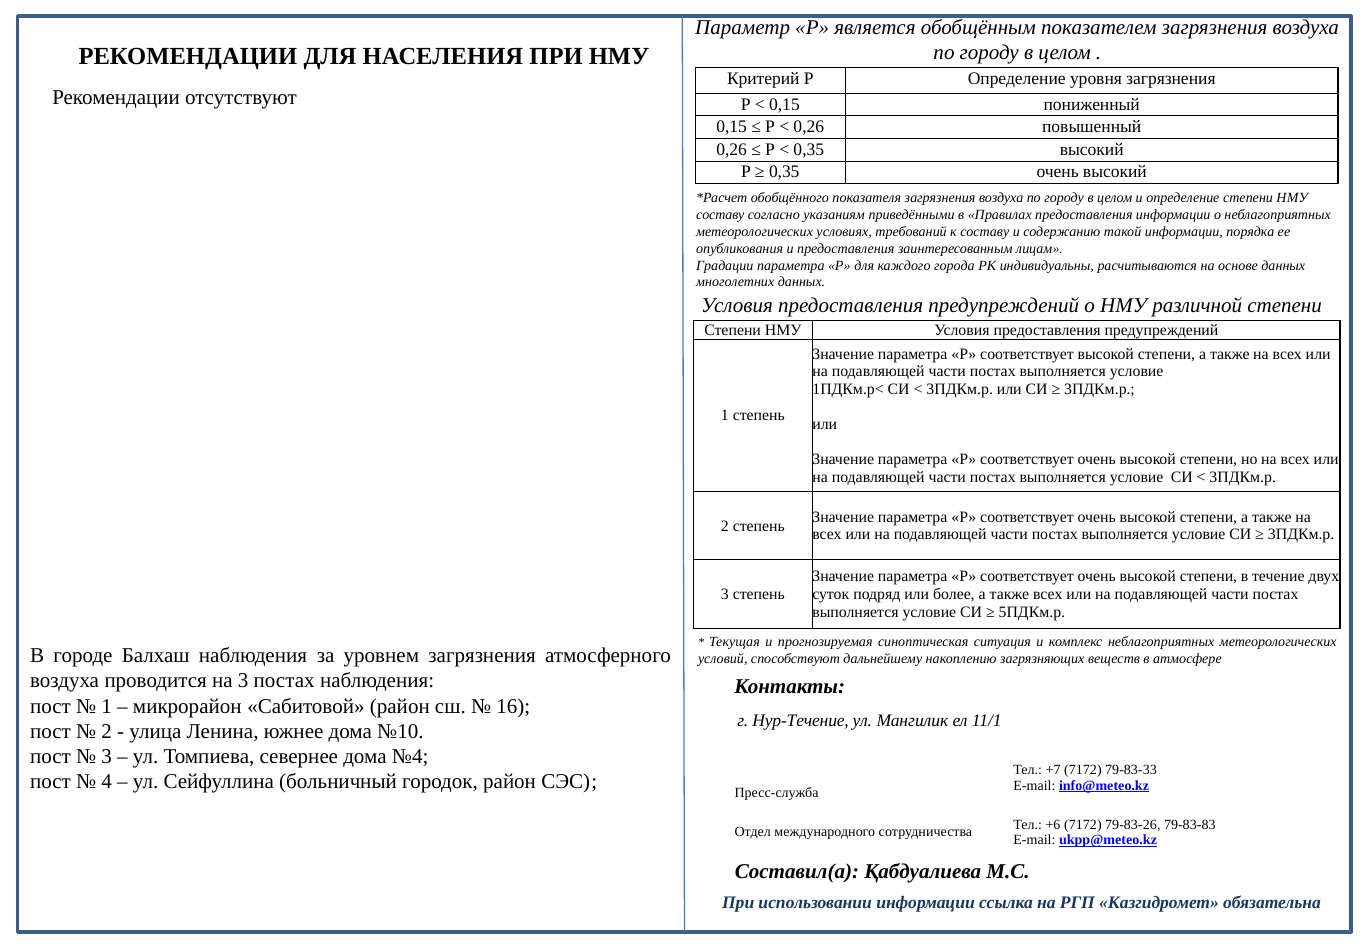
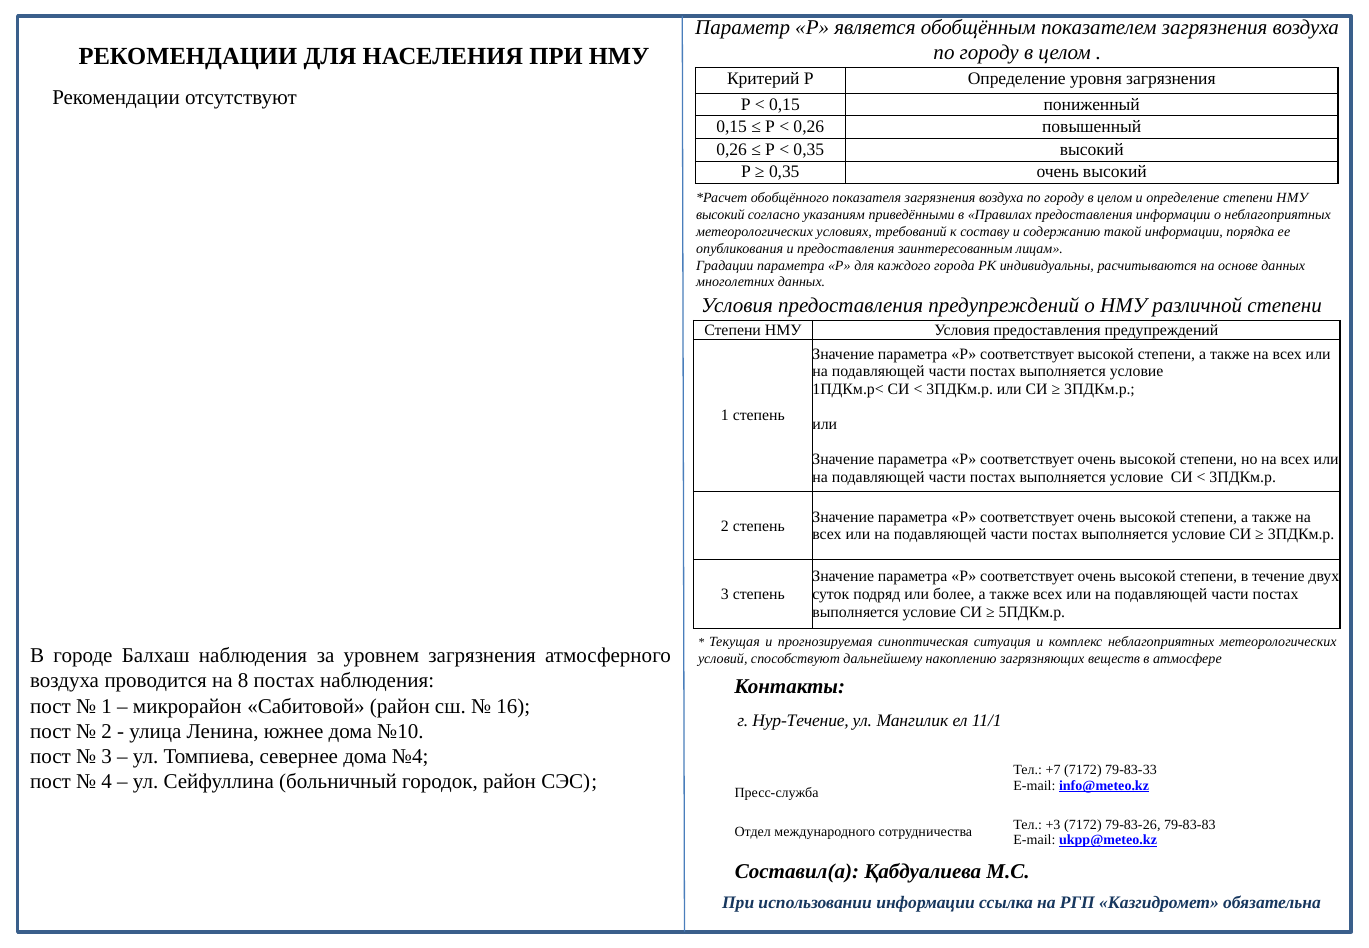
составу at (720, 215): составу -> высокий
на 3: 3 -> 8
+6: +6 -> +3
